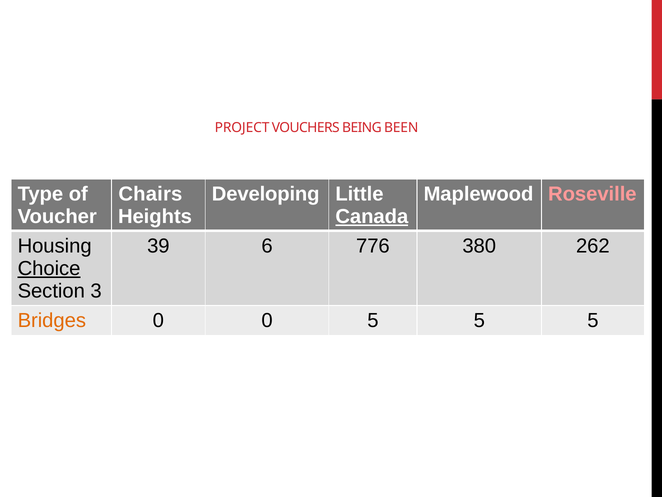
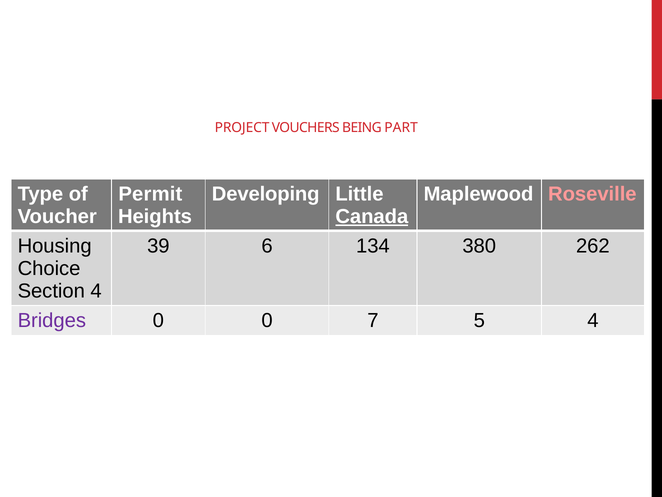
BEEN: BEEN -> PART
Chairs: Chairs -> Permit
776: 776 -> 134
Choice underline: present -> none
Section 3: 3 -> 4
Bridges colour: orange -> purple
0 5: 5 -> 7
5 at (593, 320): 5 -> 4
